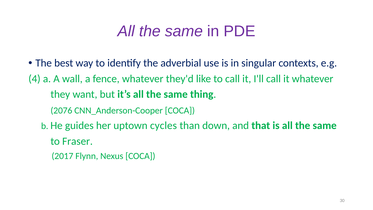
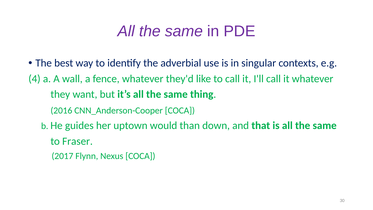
2076: 2076 -> 2016
cycles: cycles -> would
